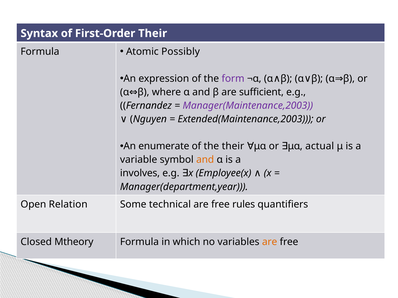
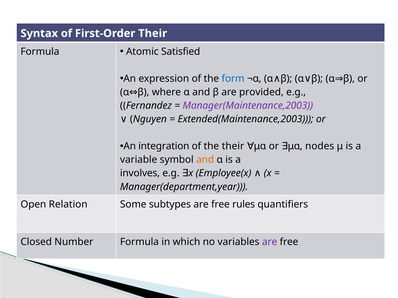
Possibly: Possibly -> Satisfied
form colour: purple -> blue
sufficient: sufficient -> provided
enumerate: enumerate -> integration
actual: actual -> nodes
technical: technical -> subtypes
Mtheory: Mtheory -> Number
are at (270, 242) colour: orange -> purple
